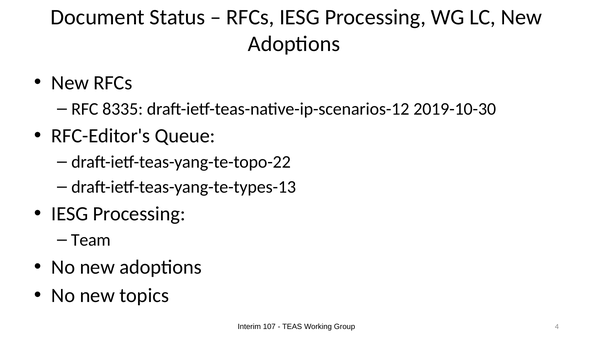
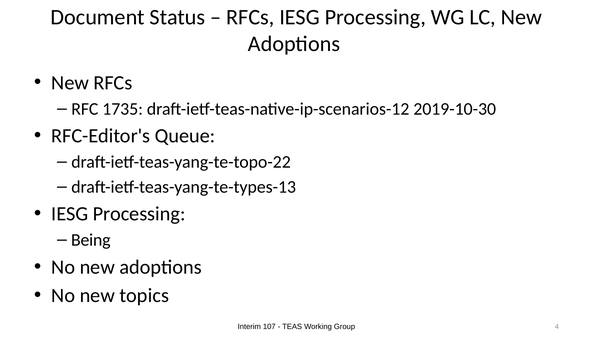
8335: 8335 -> 1735
Team: Team -> Being
